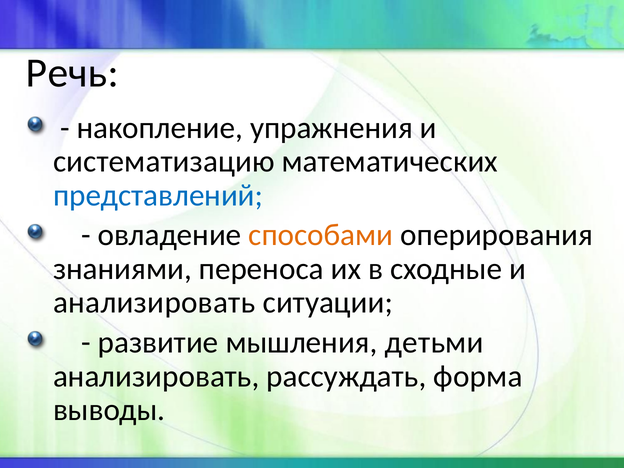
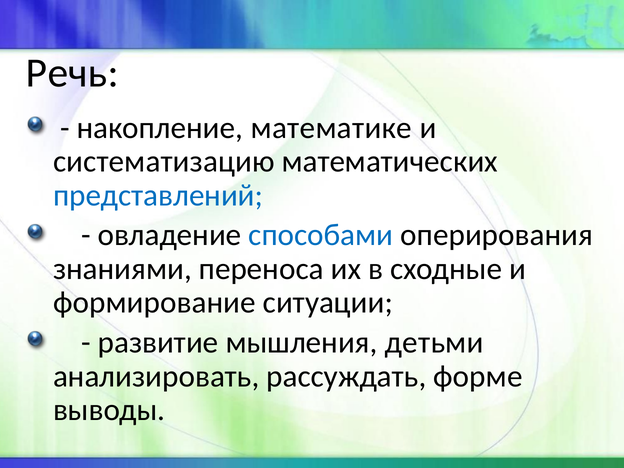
упражнения: упражнения -> математике
способами colour: orange -> blue
анализировать at (154, 303): анализировать -> формирование
форма: форма -> форме
